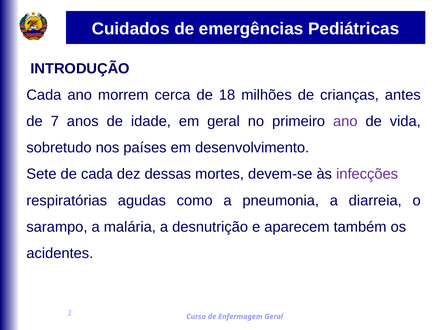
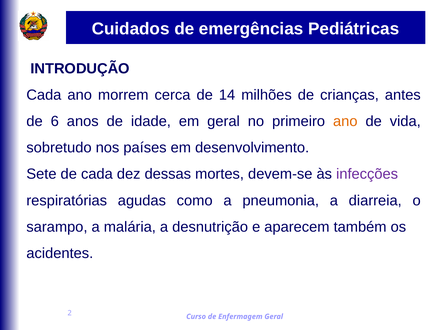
18: 18 -> 14
7: 7 -> 6
ano at (345, 121) colour: purple -> orange
